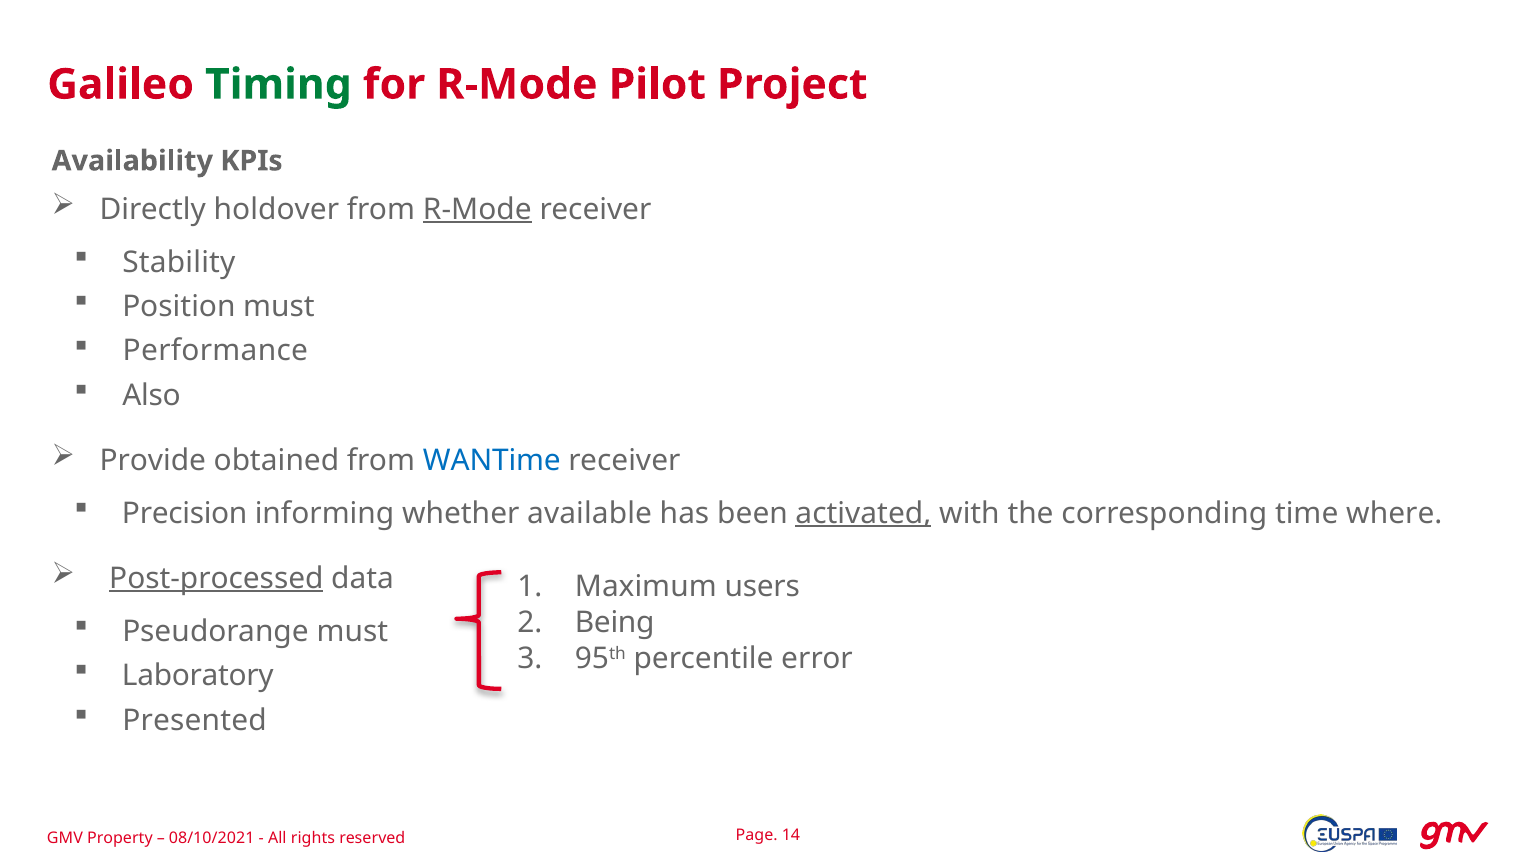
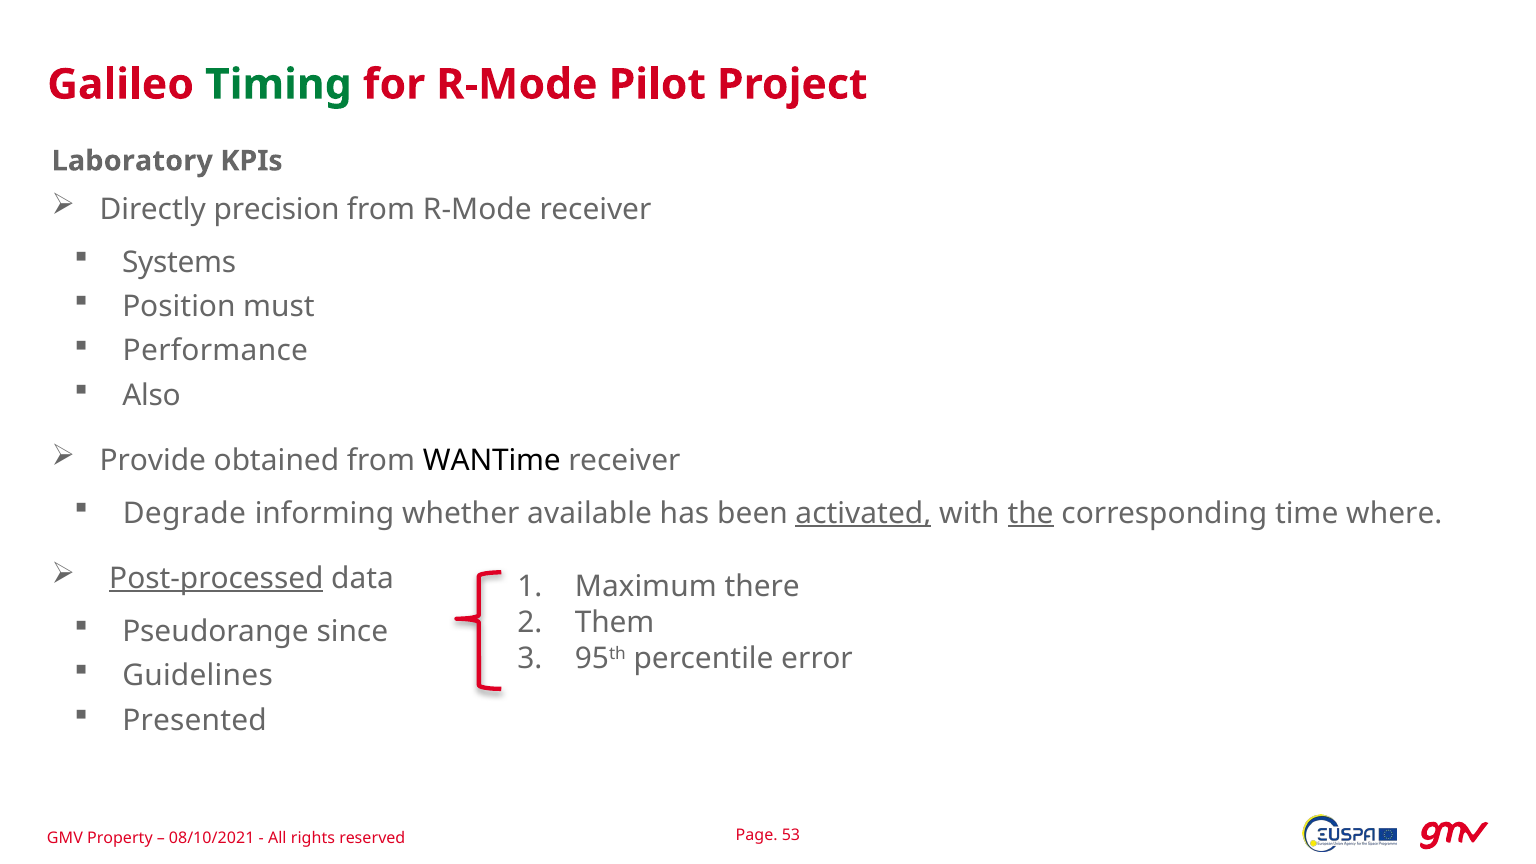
Availability: Availability -> Laboratory
holdover: holdover -> precision
R-Mode at (477, 209) underline: present -> none
Stability: Stability -> Systems
WANTime colour: blue -> black
Precision: Precision -> Degrade
the underline: none -> present
users: users -> there
Being: Being -> Them
Pseudorange must: must -> since
Laboratory: Laboratory -> Guidelines
14: 14 -> 53
